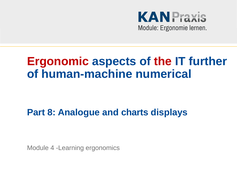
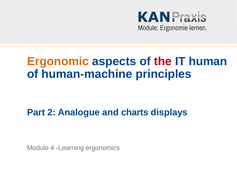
Ergonomic colour: red -> orange
further: further -> human
numerical: numerical -> principles
8: 8 -> 2
